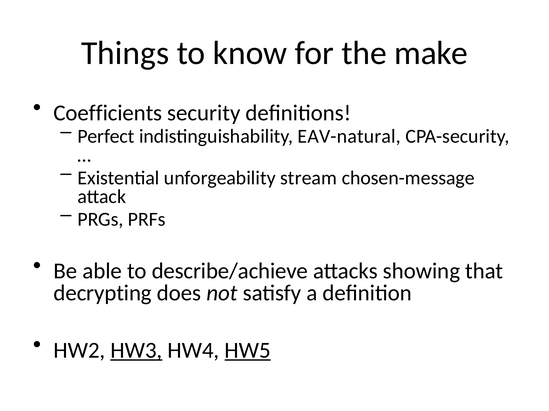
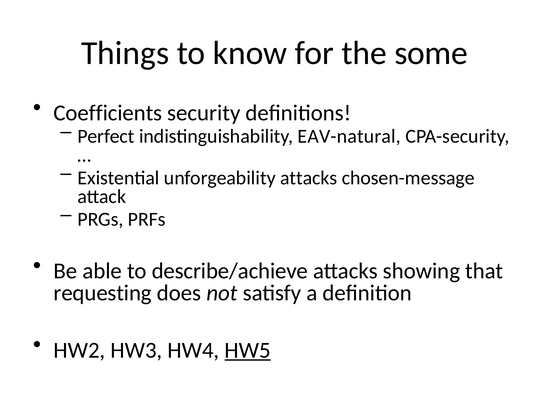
make: make -> some
unforgeability stream: stream -> attacks
decrypting: decrypting -> requesting
HW3 underline: present -> none
